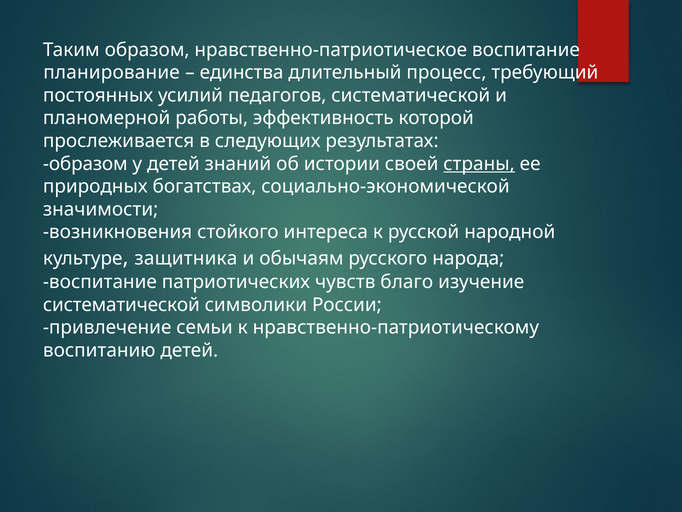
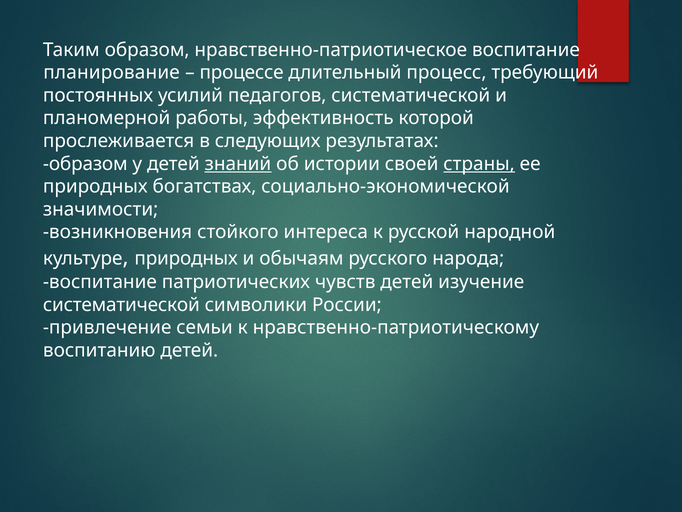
единства: единства -> процессе
знаний underline: none -> present
защитника at (186, 258): защитника -> природных
чувств благо: благо -> детей
